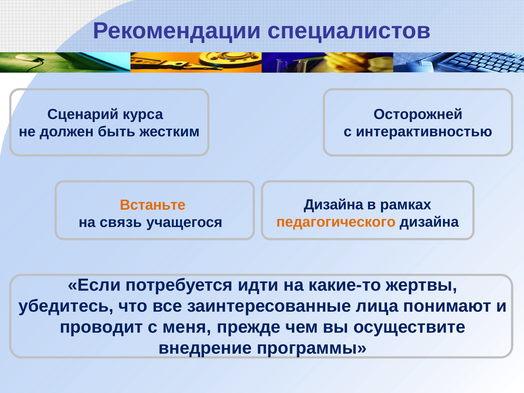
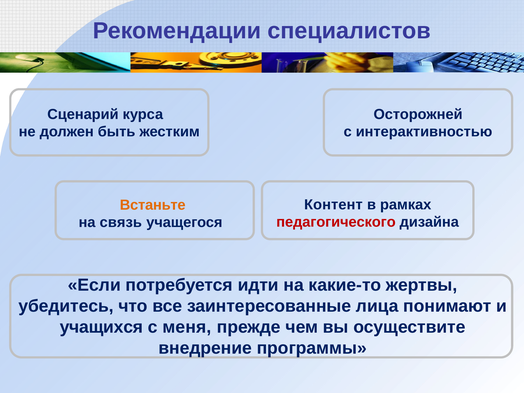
Дизайна at (334, 205): Дизайна -> Контент
педагогического colour: orange -> red
проводит: проводит -> учащихся
